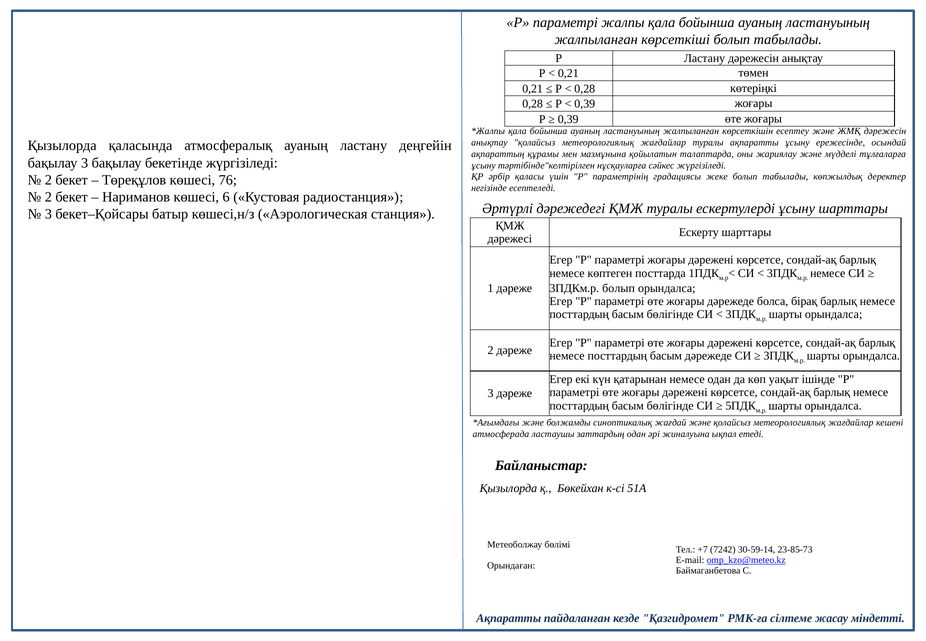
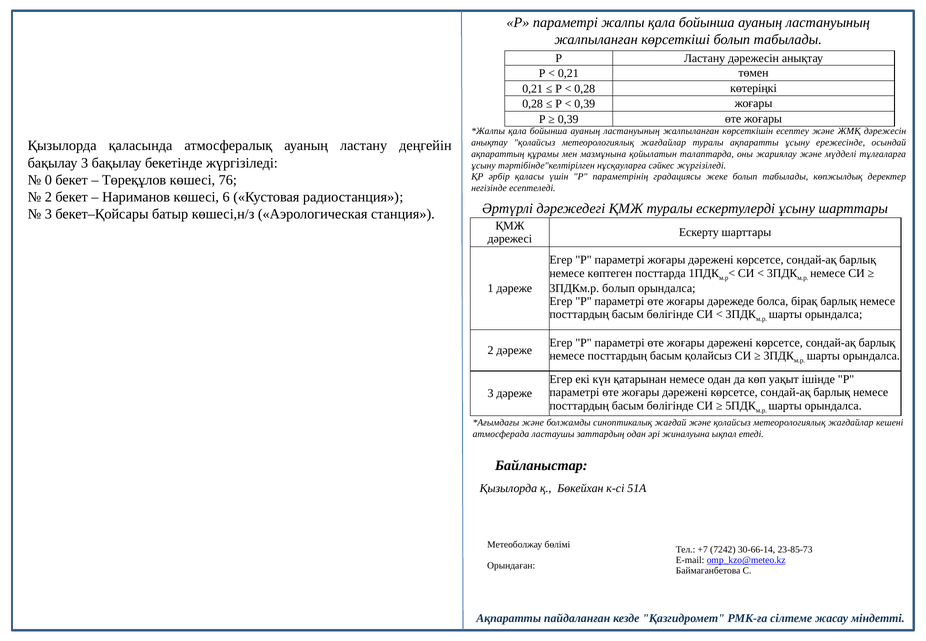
2 at (48, 180): 2 -> 0
басым дәрежеде: дәрежеде -> қолайсыз
30-59-14: 30-59-14 -> 30-66-14
